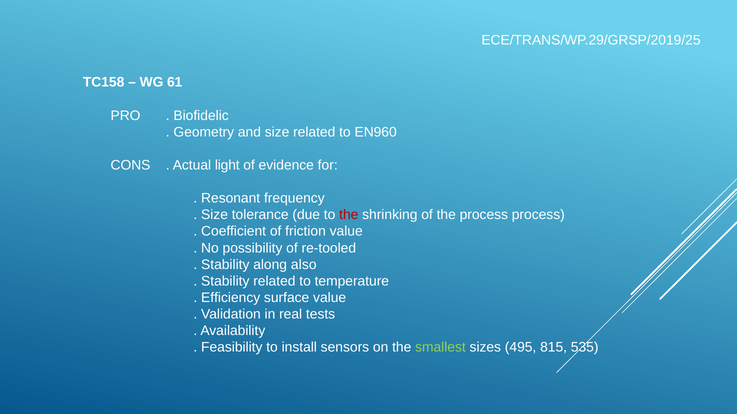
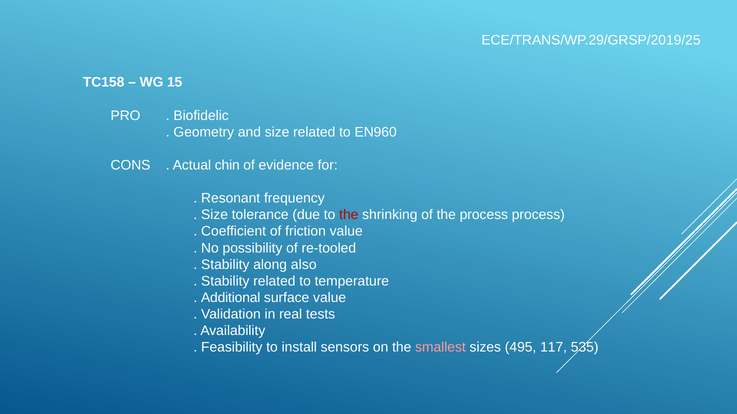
61: 61 -> 15
light: light -> chin
Efficiency: Efficiency -> Additional
smallest colour: light green -> pink
815: 815 -> 117
